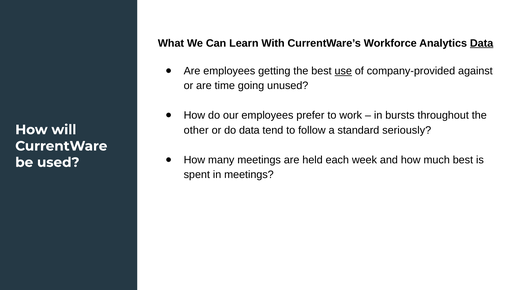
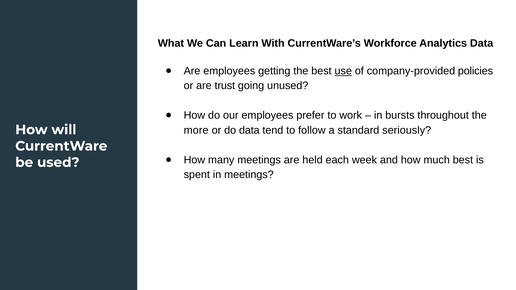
Data at (482, 43) underline: present -> none
against: against -> policies
time: time -> trust
other: other -> more
